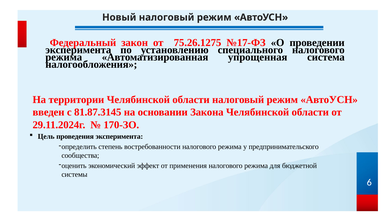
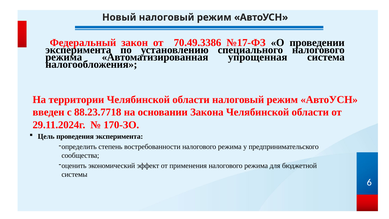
75.26.1275: 75.26.1275 -> 70.49.3386
81.87.3145: 81.87.3145 -> 88.23.7718
